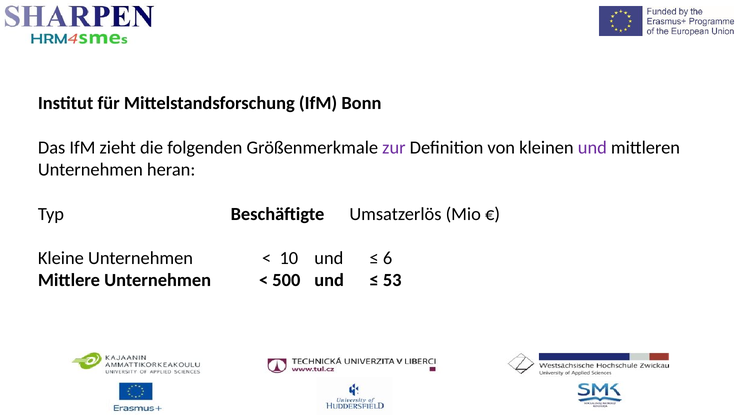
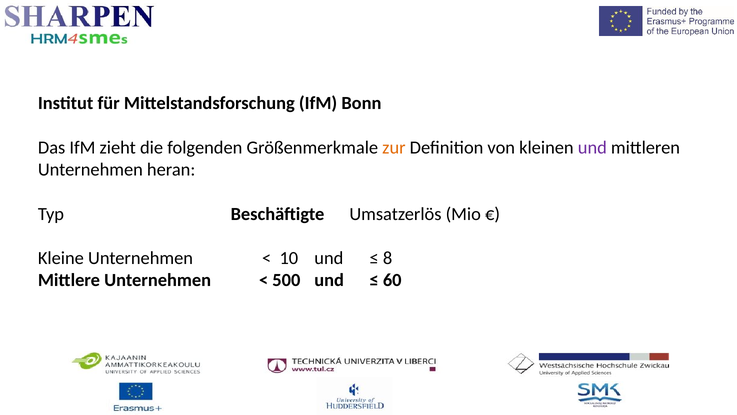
zur colour: purple -> orange
6: 6 -> 8
53: 53 -> 60
